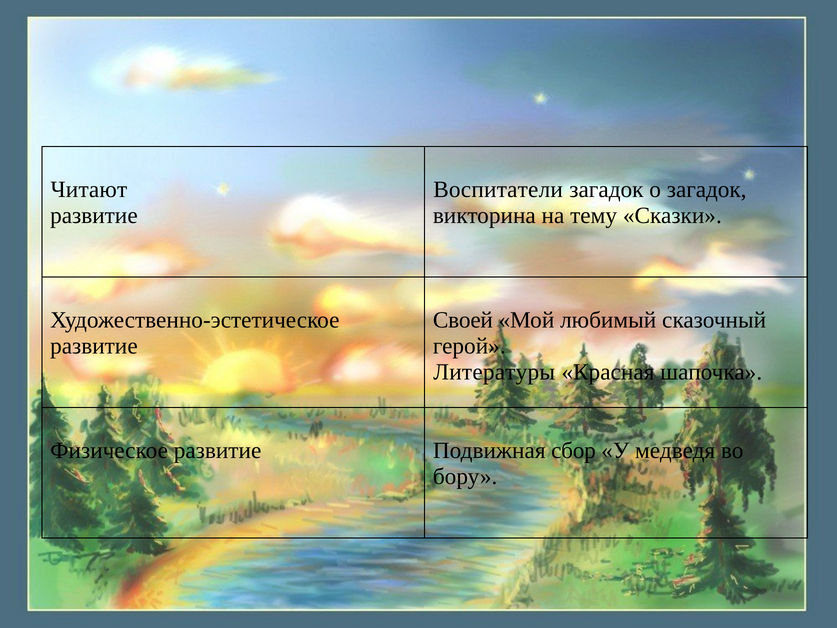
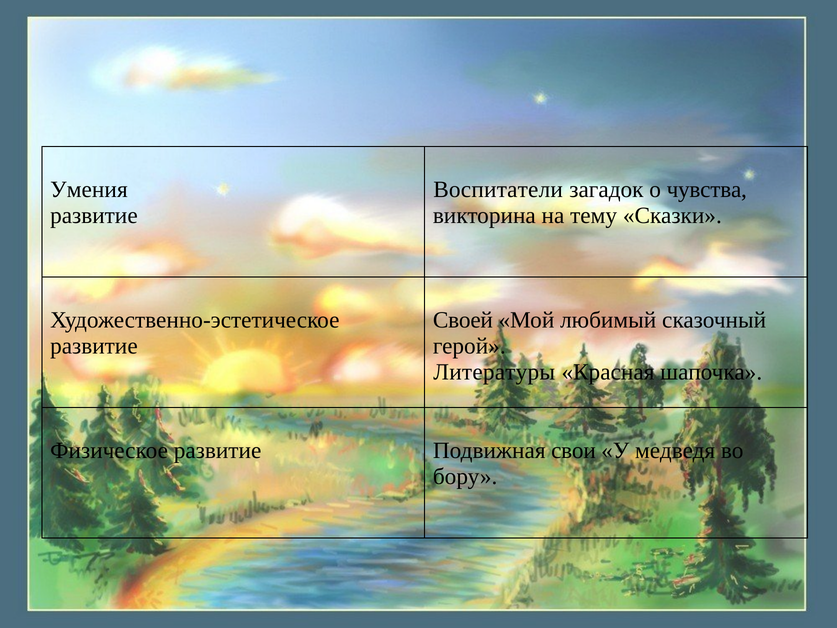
Читают: Читают -> Умения
о загадок: загадок -> чувства
сбор: сбор -> свои
